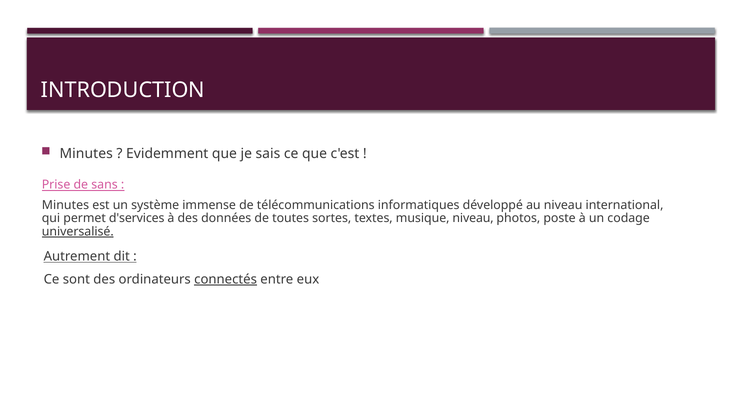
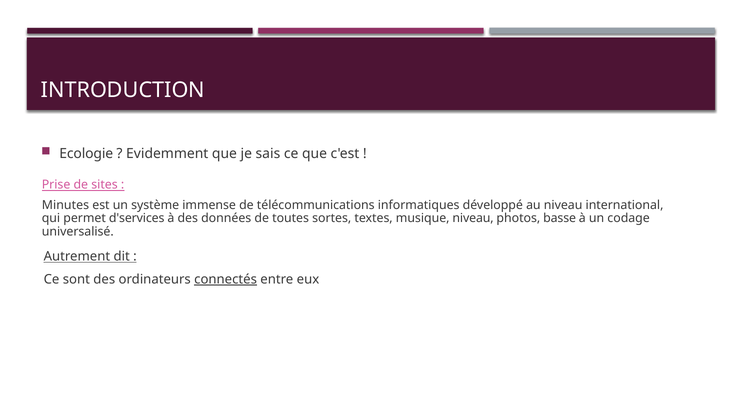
Minutes at (86, 154): Minutes -> Ecologie
sans: sans -> sites
poste: poste -> basse
universalisé underline: present -> none
